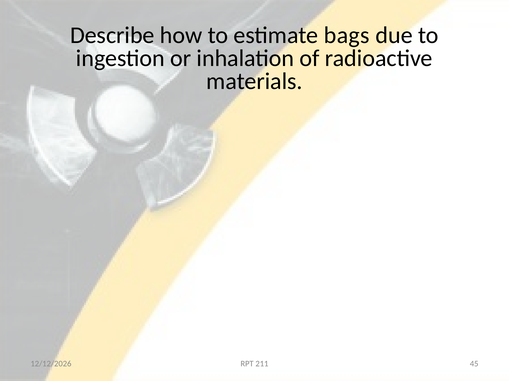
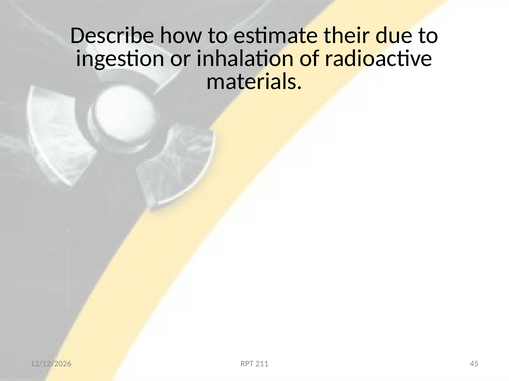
bags: bags -> their
